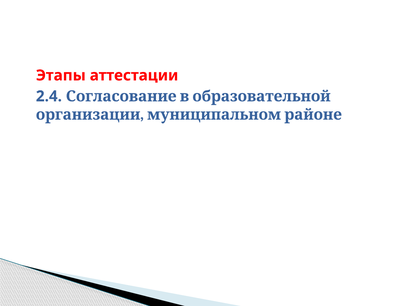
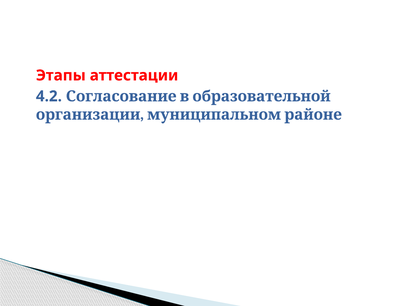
2.4: 2.4 -> 4.2
